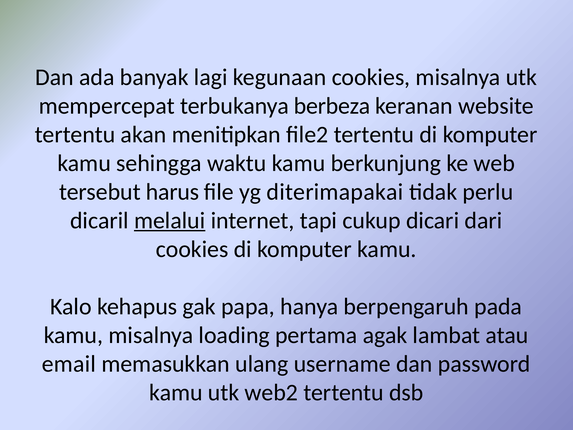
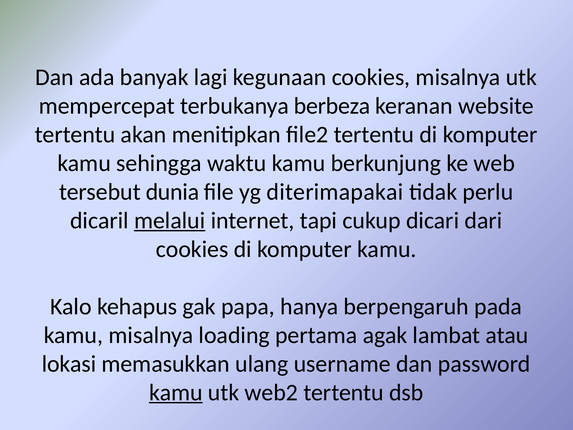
harus: harus -> dunia
email: email -> lokasi
kamu at (176, 392) underline: none -> present
